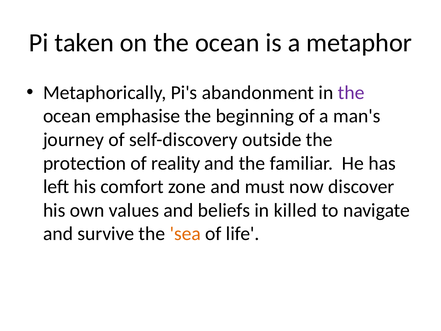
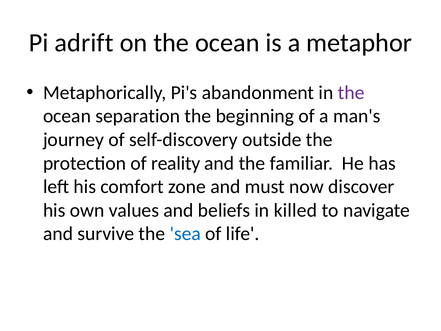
taken: taken -> adrift
emphasise: emphasise -> separation
sea colour: orange -> blue
